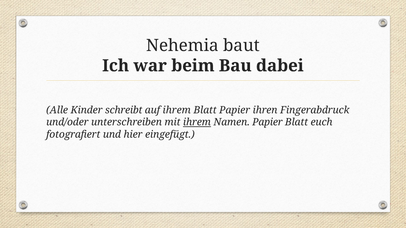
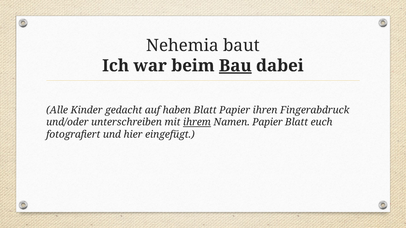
Bau underline: none -> present
schreibt: schreibt -> gedacht
auf ihrem: ihrem -> haben
